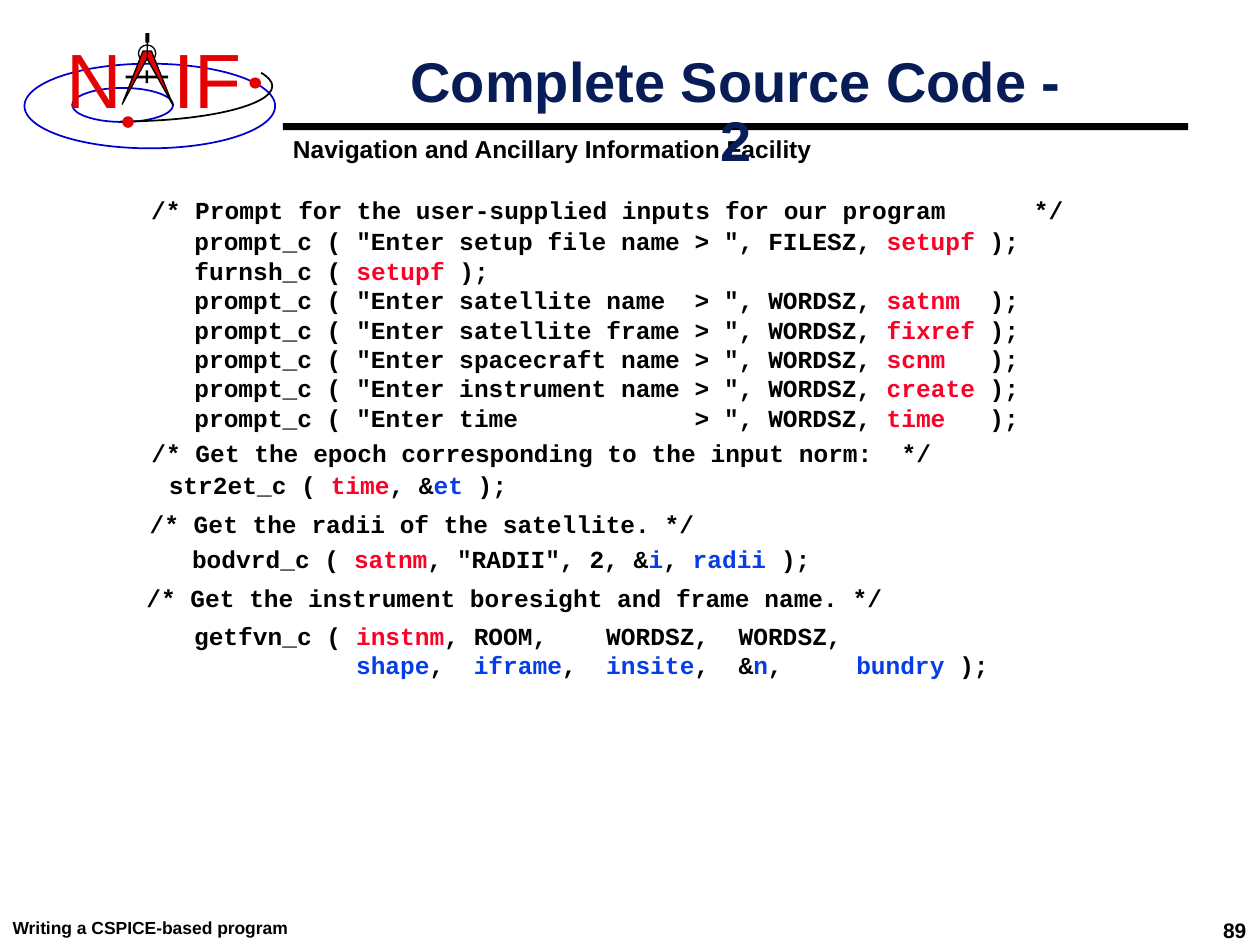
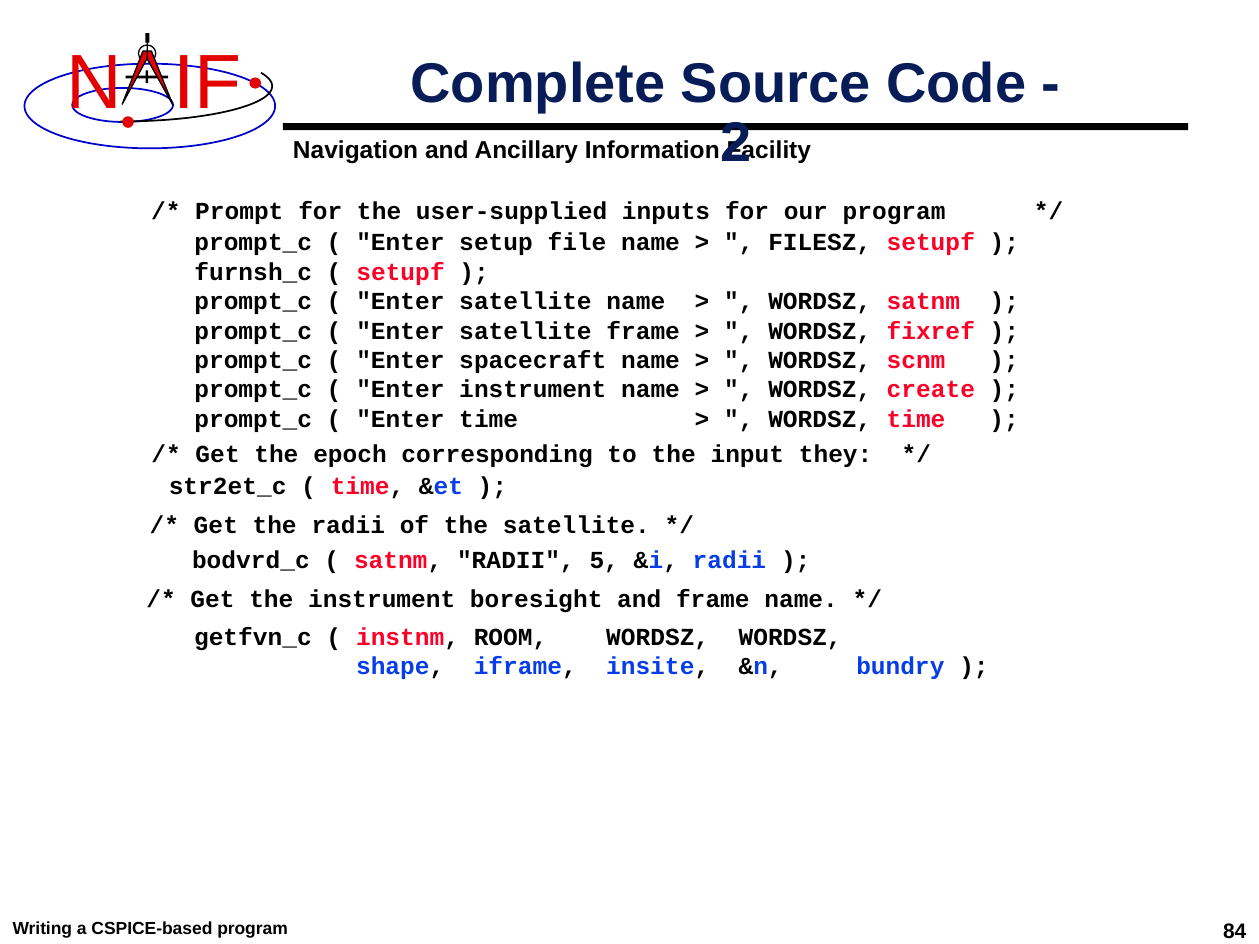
norm: norm -> they
RADII 2: 2 -> 5
89: 89 -> 84
